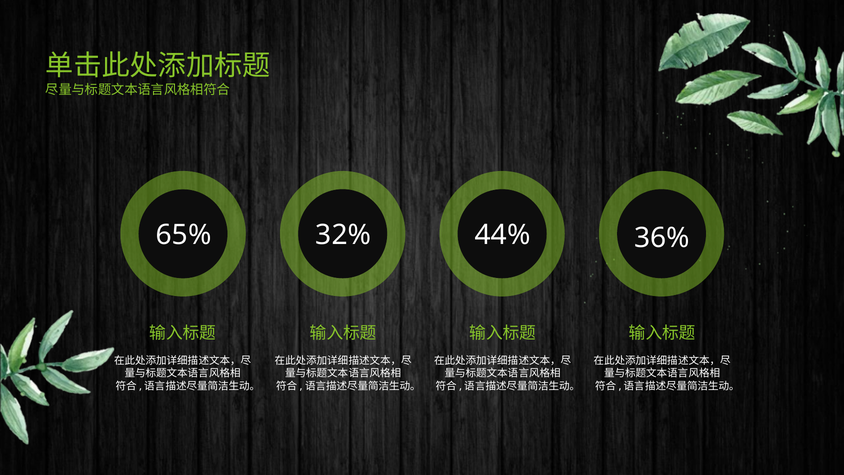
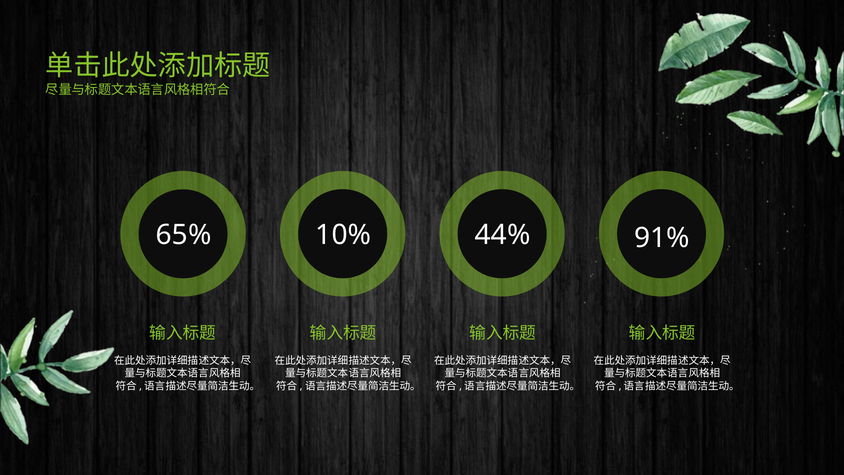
32%: 32% -> 10%
36%: 36% -> 91%
